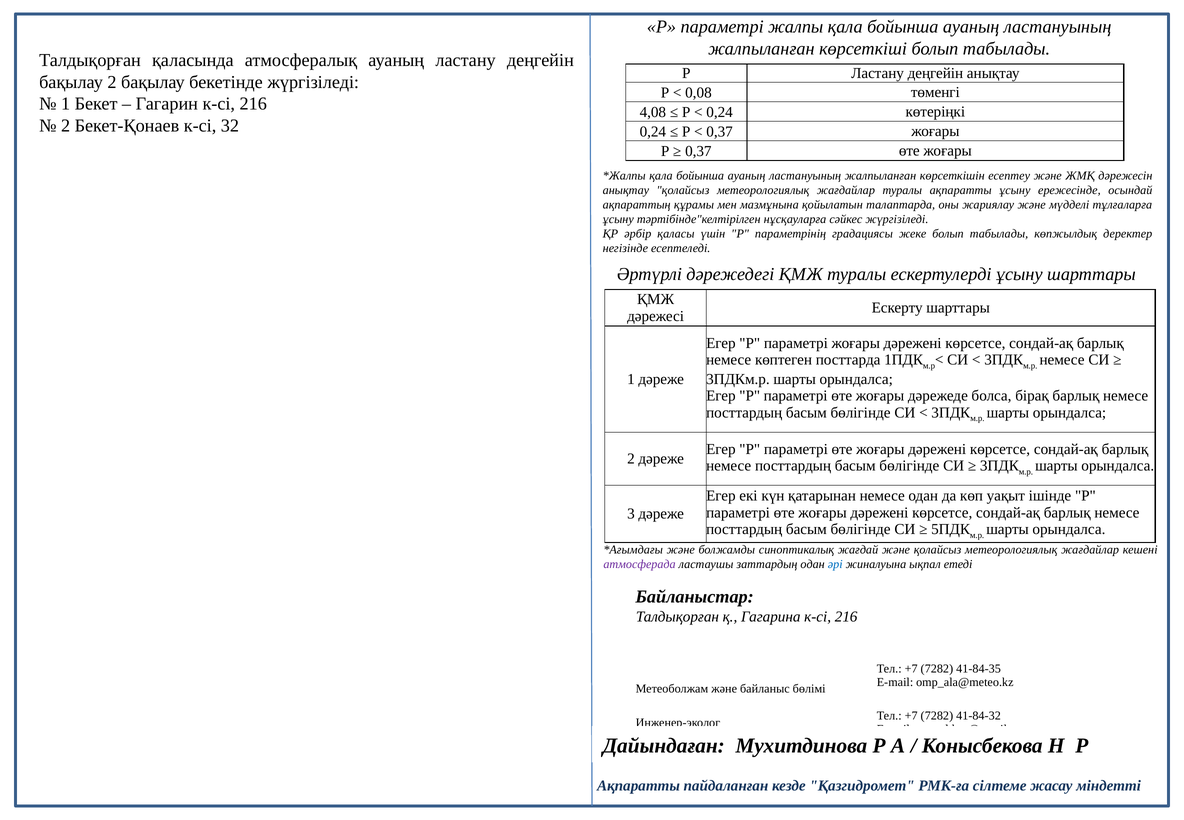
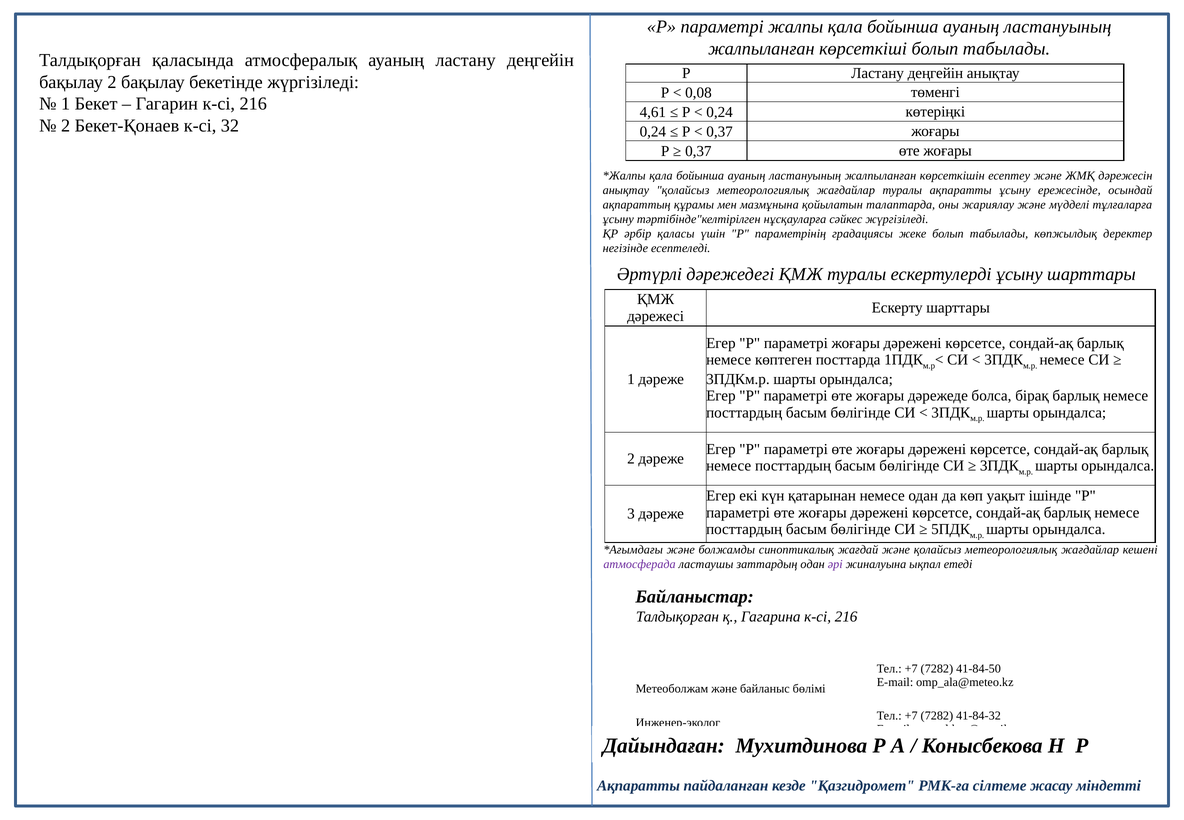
4,08: 4,08 -> 4,61
әрі colour: blue -> purple
41-84-35: 41-84-35 -> 41-84-50
